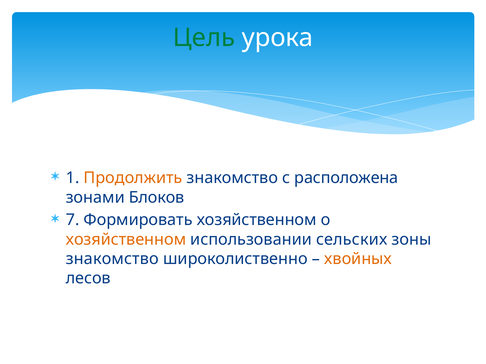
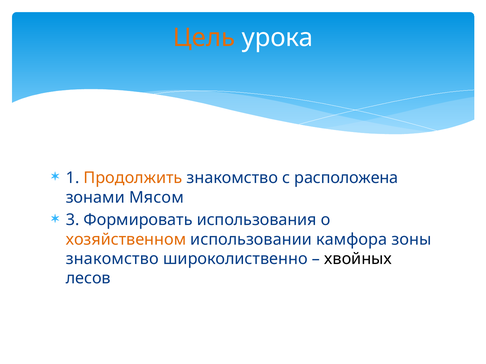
Цель colour: green -> orange
Блоков: Блоков -> Мясом
7: 7 -> 3
Формировать хозяйственном: хозяйственном -> использования
сельских: сельских -> камфора
хвойных colour: orange -> black
